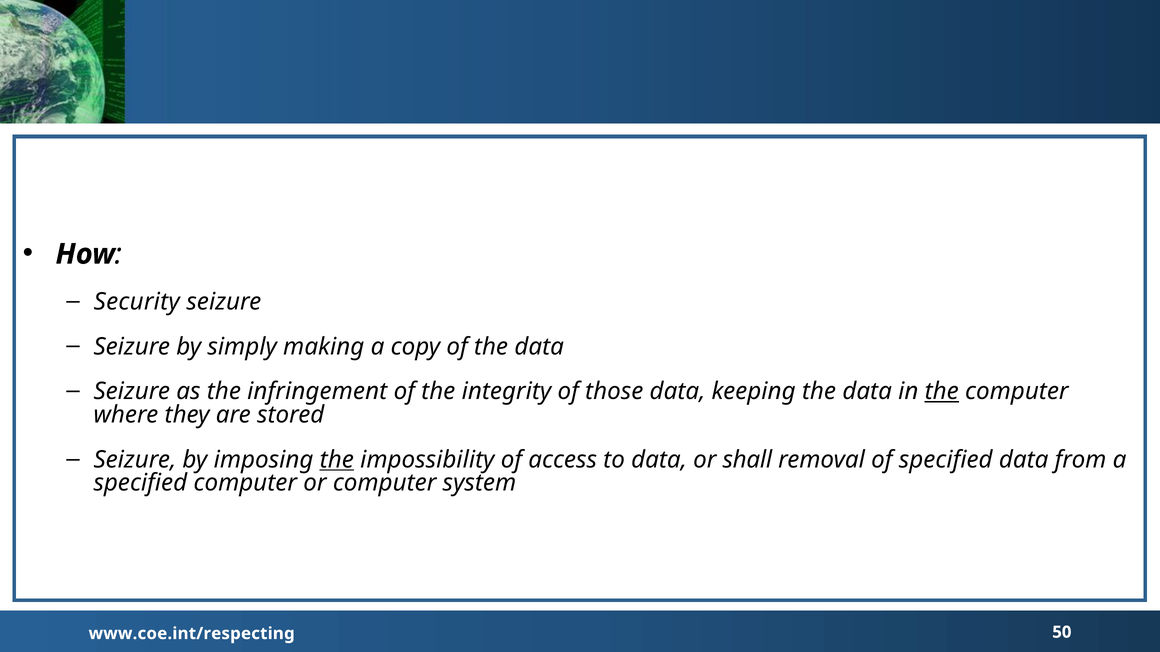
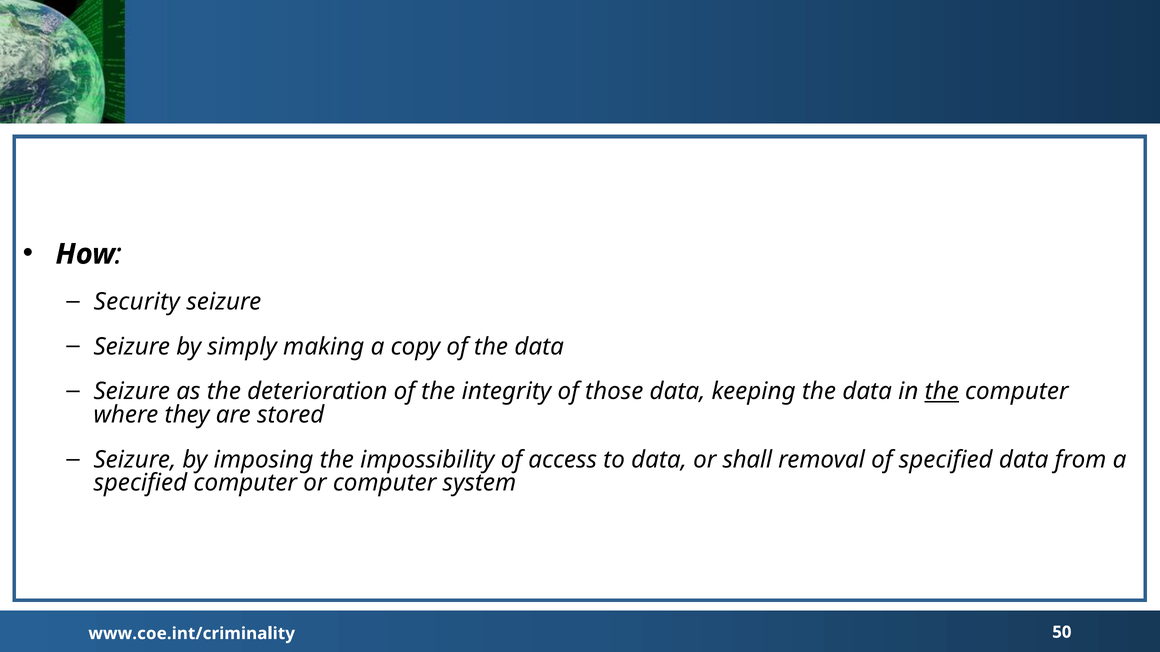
infringement: infringement -> deterioration
the at (337, 460) underline: present -> none
www.coe.int/respecting: www.coe.int/respecting -> www.coe.int/criminality
